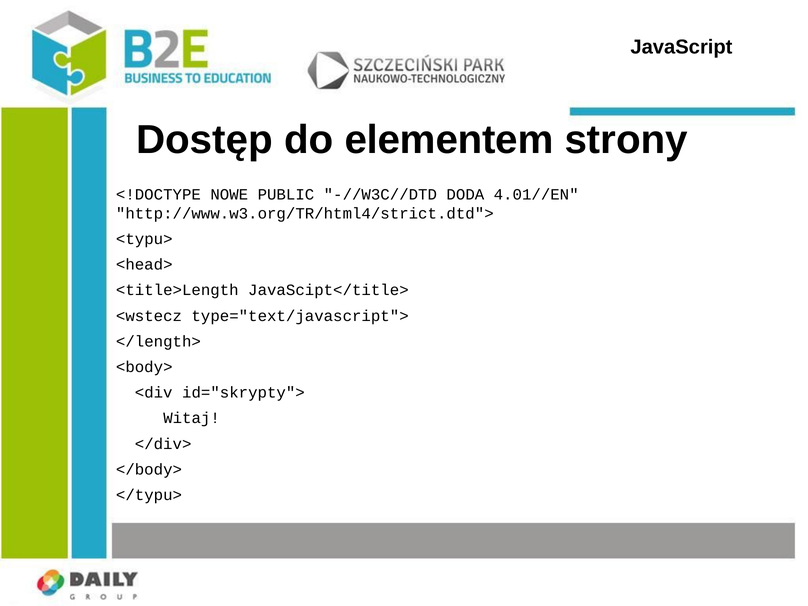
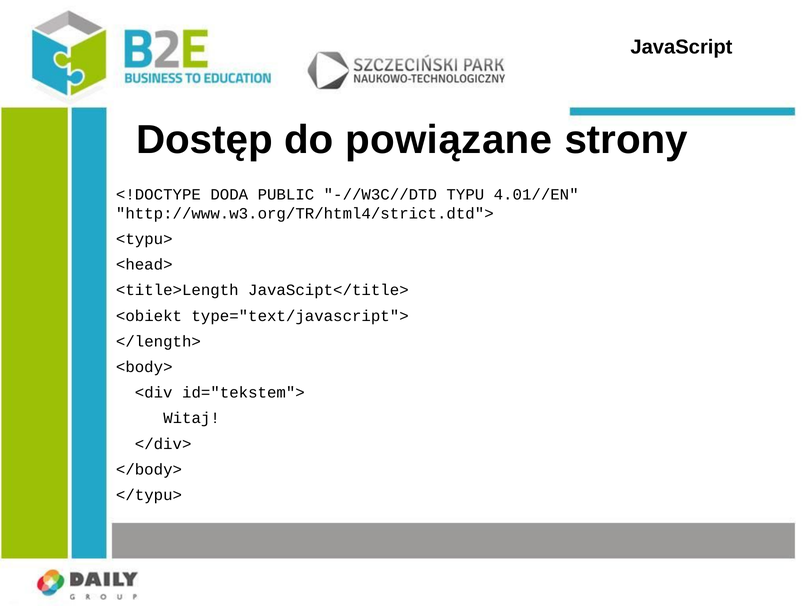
elementem: elementem -> powiązane
NOWE: NOWE -> DODA
DODA: DODA -> TYPU
<wstecz: <wstecz -> <obiekt
id="skrypty">: id="skrypty"> -> id="tekstem">
